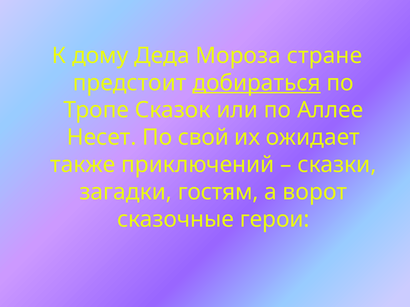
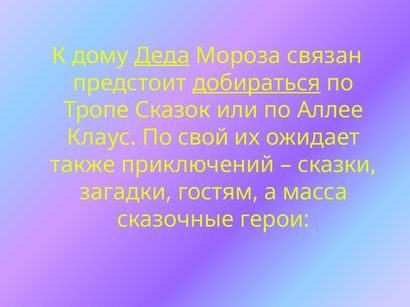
Деда underline: none -> present
стране: стране -> связан
Несет: Несет -> Клаус
ворот: ворот -> масса
